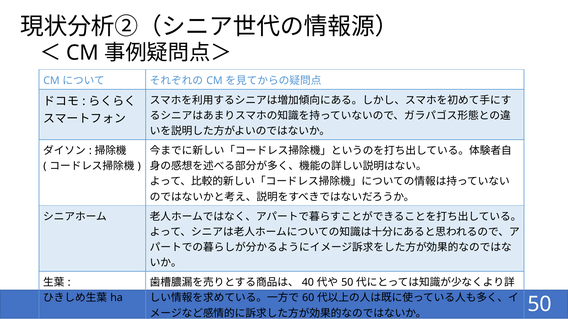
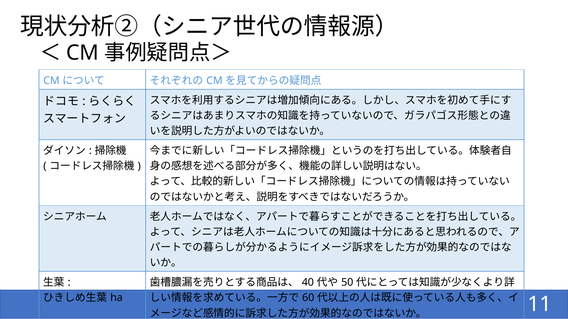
50 at (540, 305): 50 -> 11
